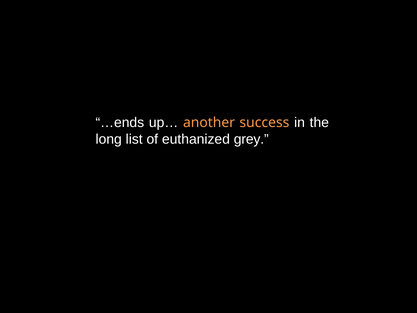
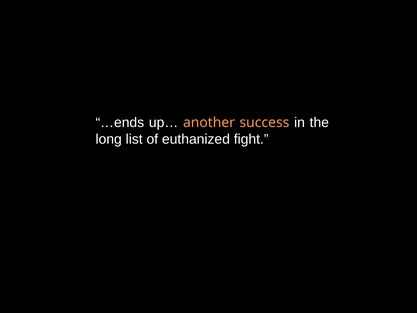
grey: grey -> fight
